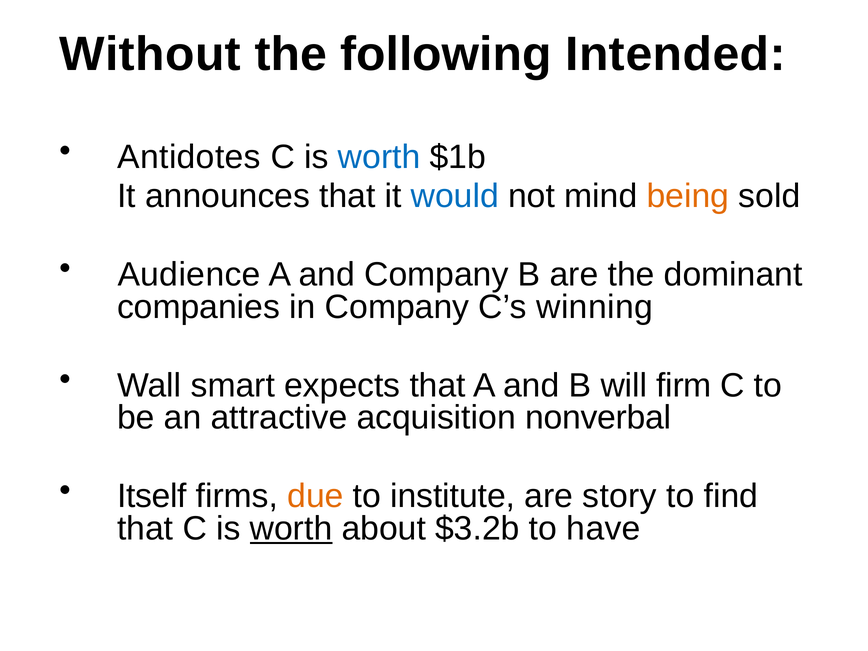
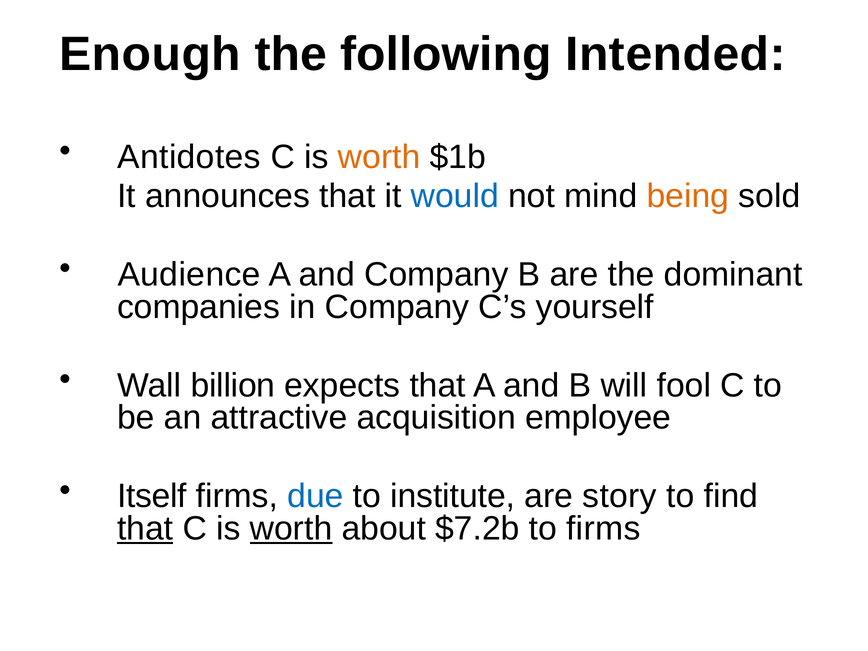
Without: Without -> Enough
worth at (379, 157) colour: blue -> orange
winning: winning -> yourself
smart: smart -> billion
firm: firm -> fool
nonverbal: nonverbal -> employee
due colour: orange -> blue
that at (145, 529) underline: none -> present
$3.2b: $3.2b -> $7.2b
to have: have -> firms
